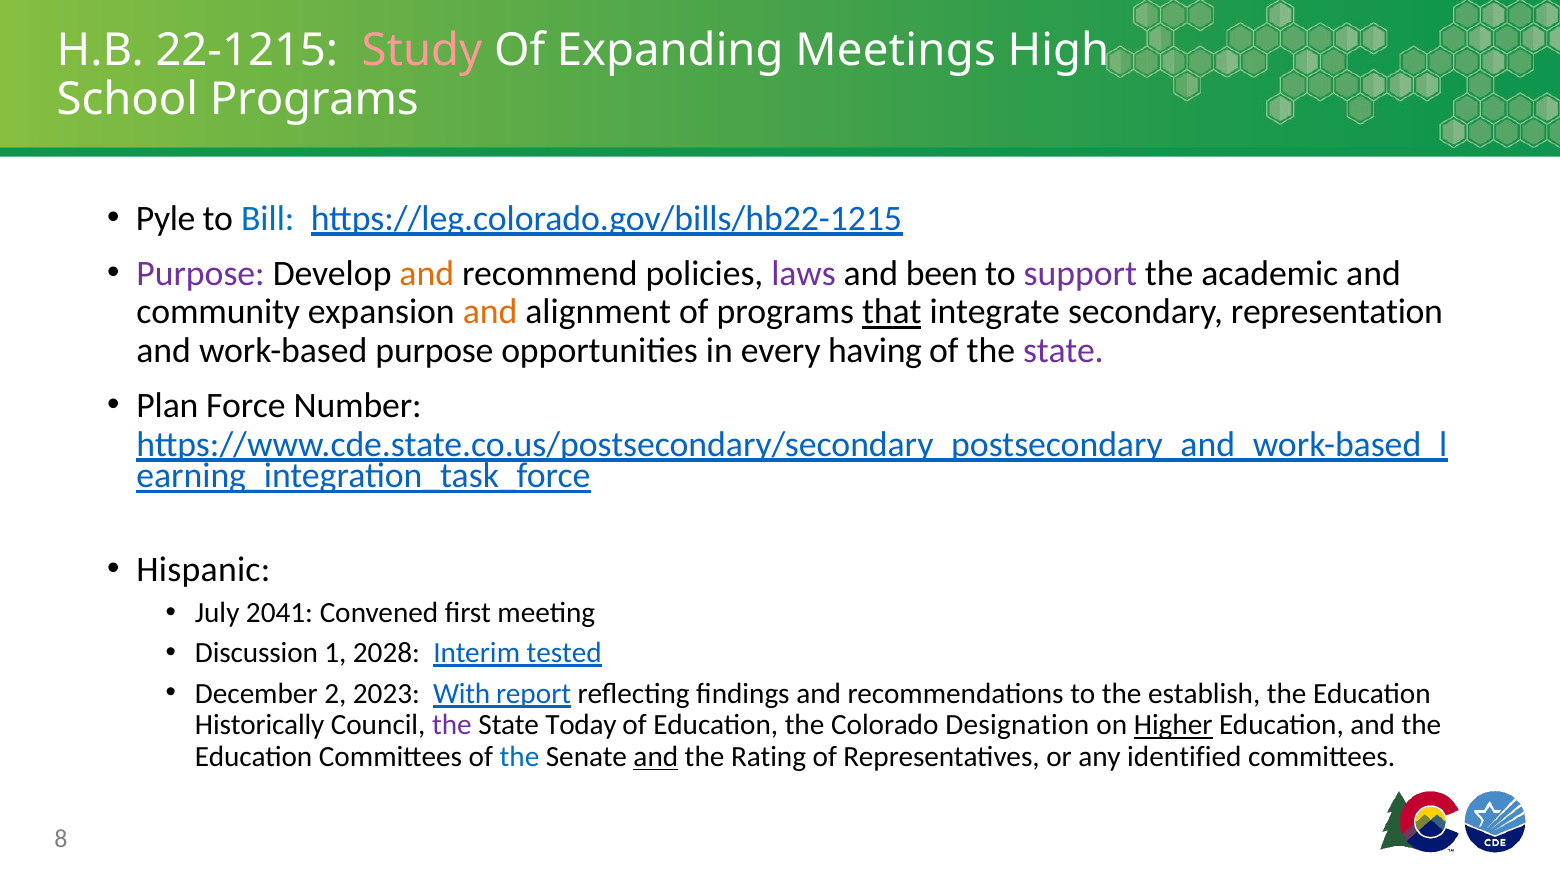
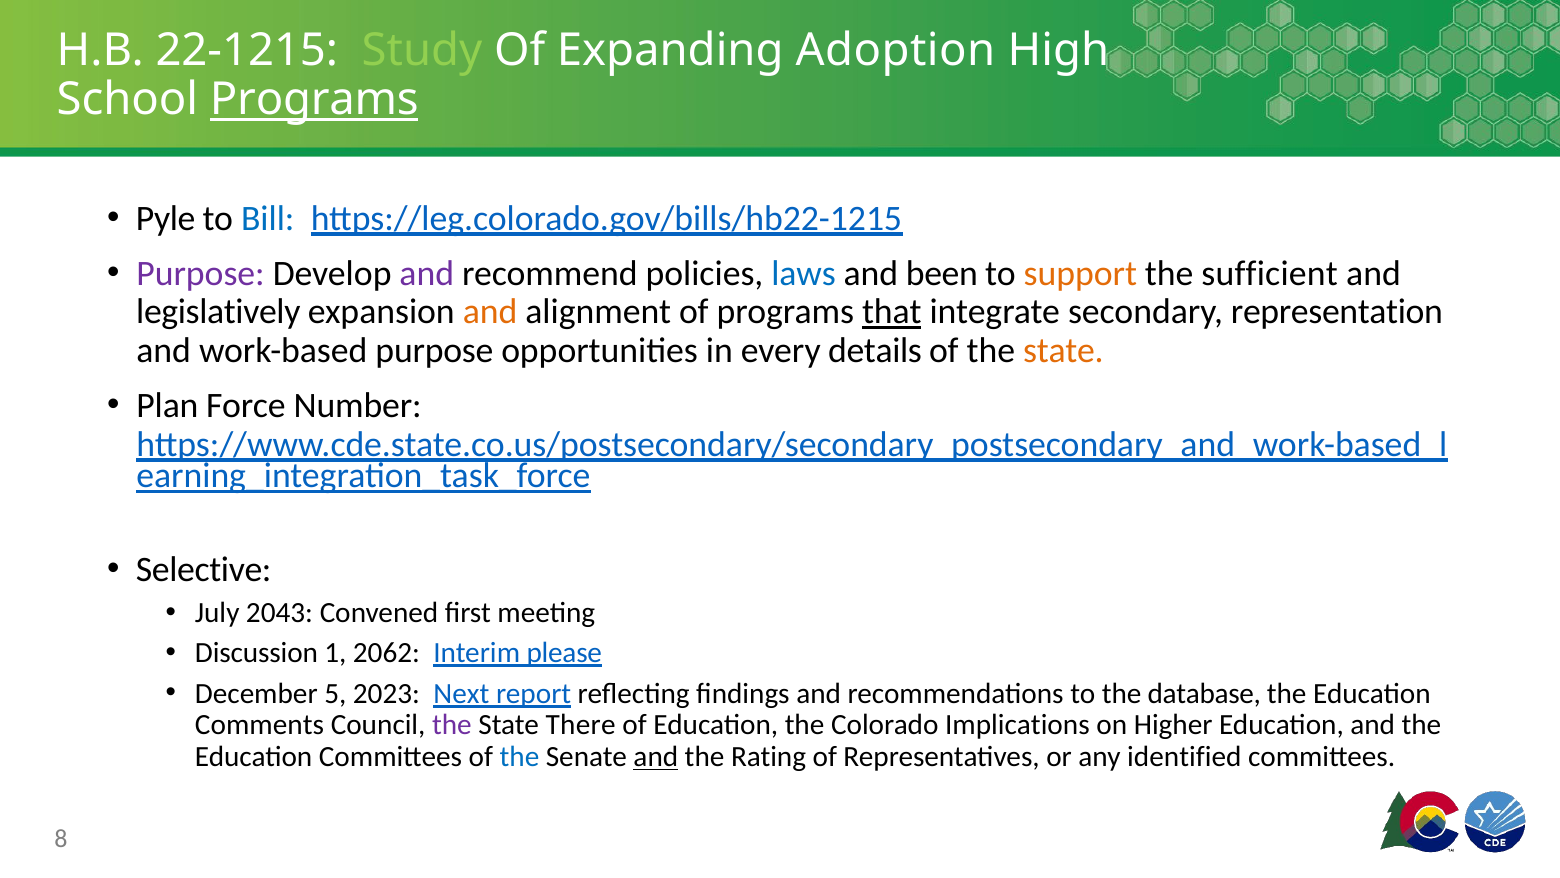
Study colour: pink -> light green
Meetings: Meetings -> Adoption
Programs at (314, 100) underline: none -> present
and at (427, 273) colour: orange -> purple
laws colour: purple -> blue
support colour: purple -> orange
academic: academic -> sufficient
community: community -> legislatively
having: having -> details
state at (1063, 351) colour: purple -> orange
Hispanic: Hispanic -> Selective
2041: 2041 -> 2043
2028: 2028 -> 2062
tested: tested -> please
2: 2 -> 5
With: With -> Next
establish: establish -> database
Historically: Historically -> Comments
Today: Today -> There
Designation: Designation -> Implications
Higher underline: present -> none
